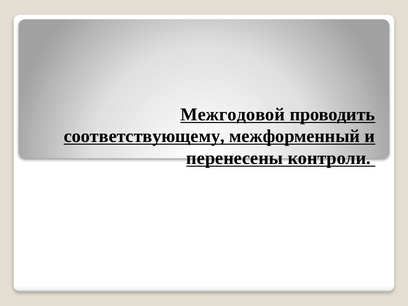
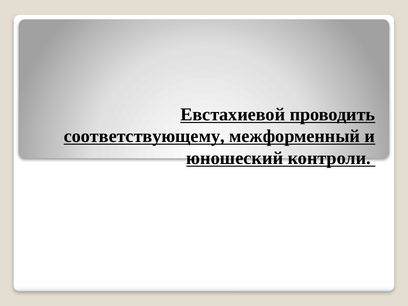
Межгодовой: Межгодовой -> Евстахиевой
перенесены: перенесены -> юношеский
